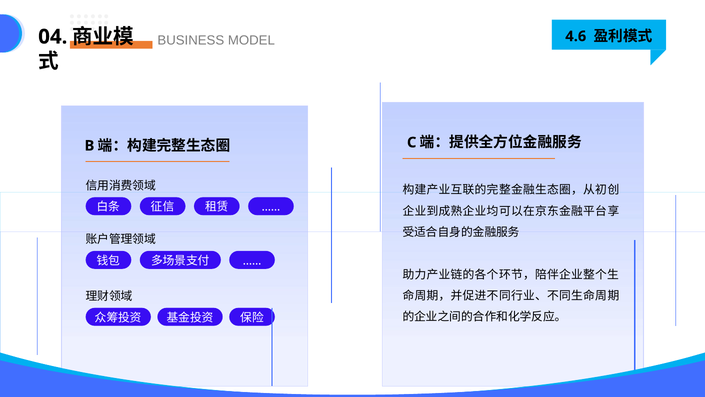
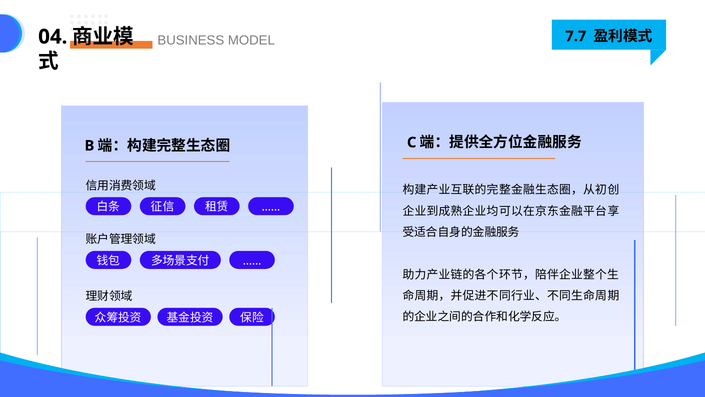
4.6: 4.6 -> 7.7
